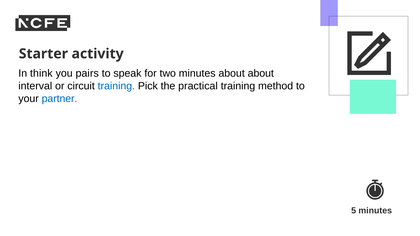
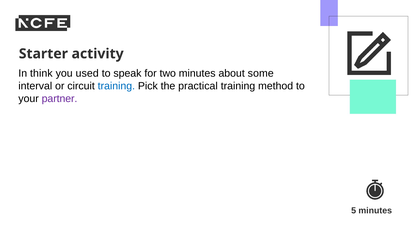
pairs: pairs -> used
about about: about -> some
partner colour: blue -> purple
